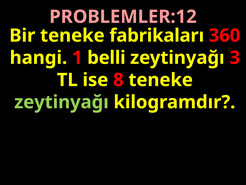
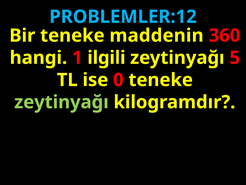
PROBLEMLER:12 colour: pink -> light blue
fabrikaları: fabrikaları -> maddenin
belli: belli -> ilgili
3: 3 -> 5
8: 8 -> 0
